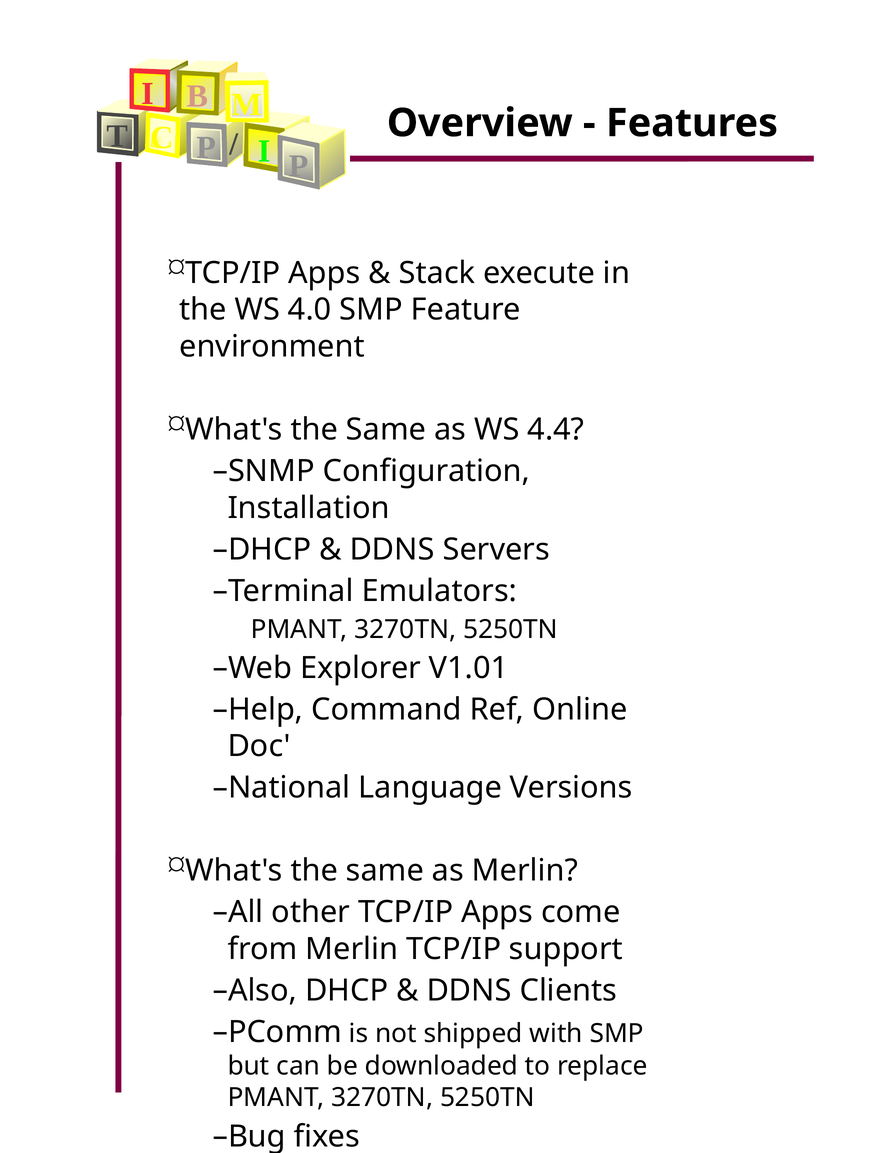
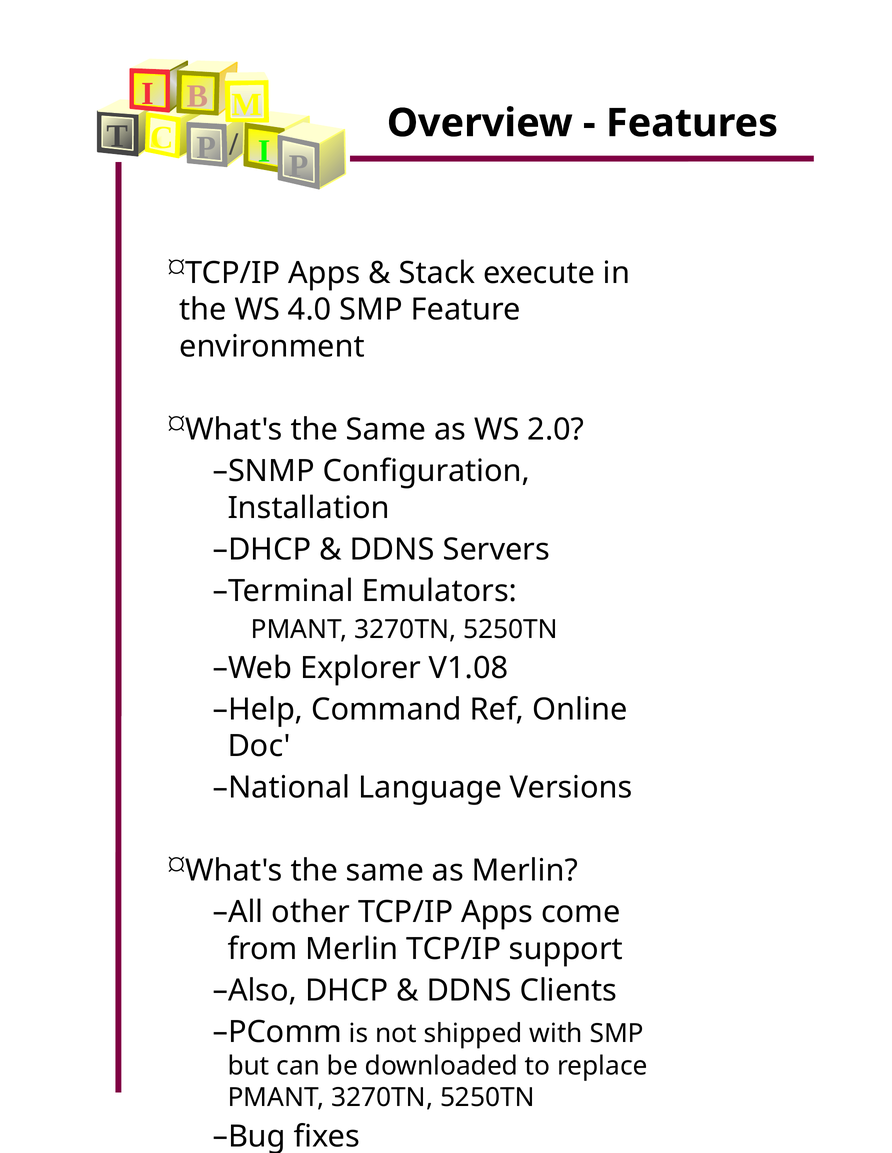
4.4: 4.4 -> 2.0
V1.01: V1.01 -> V1.08
